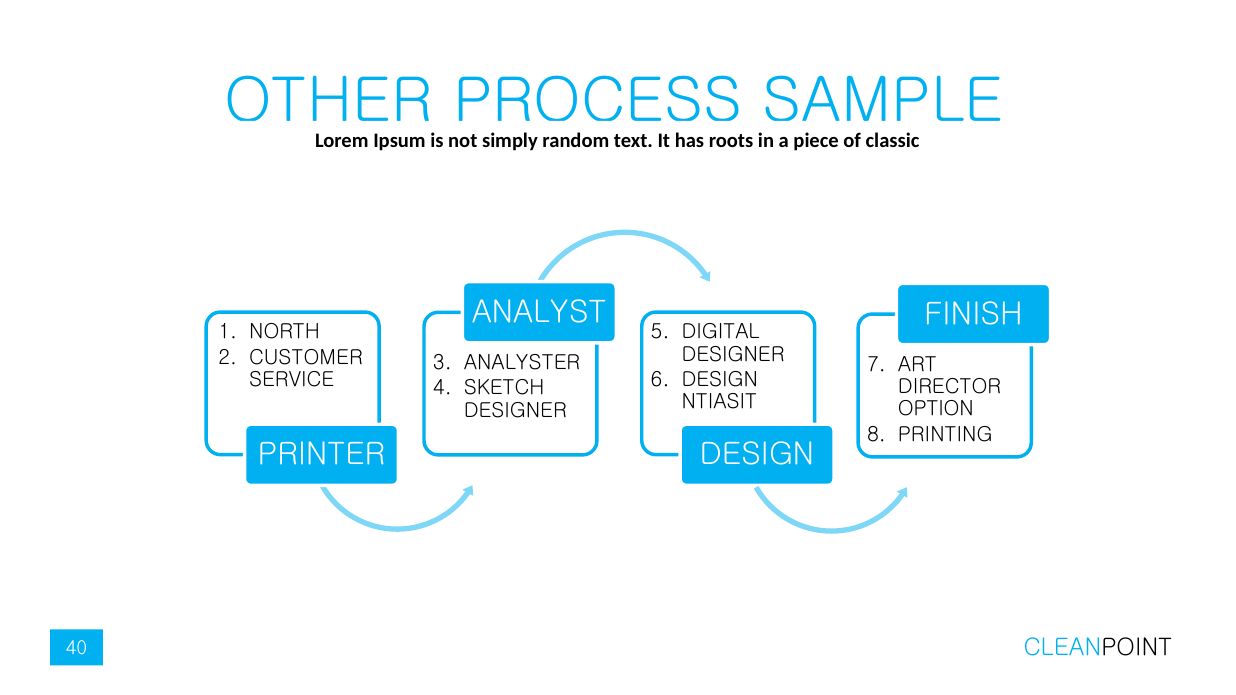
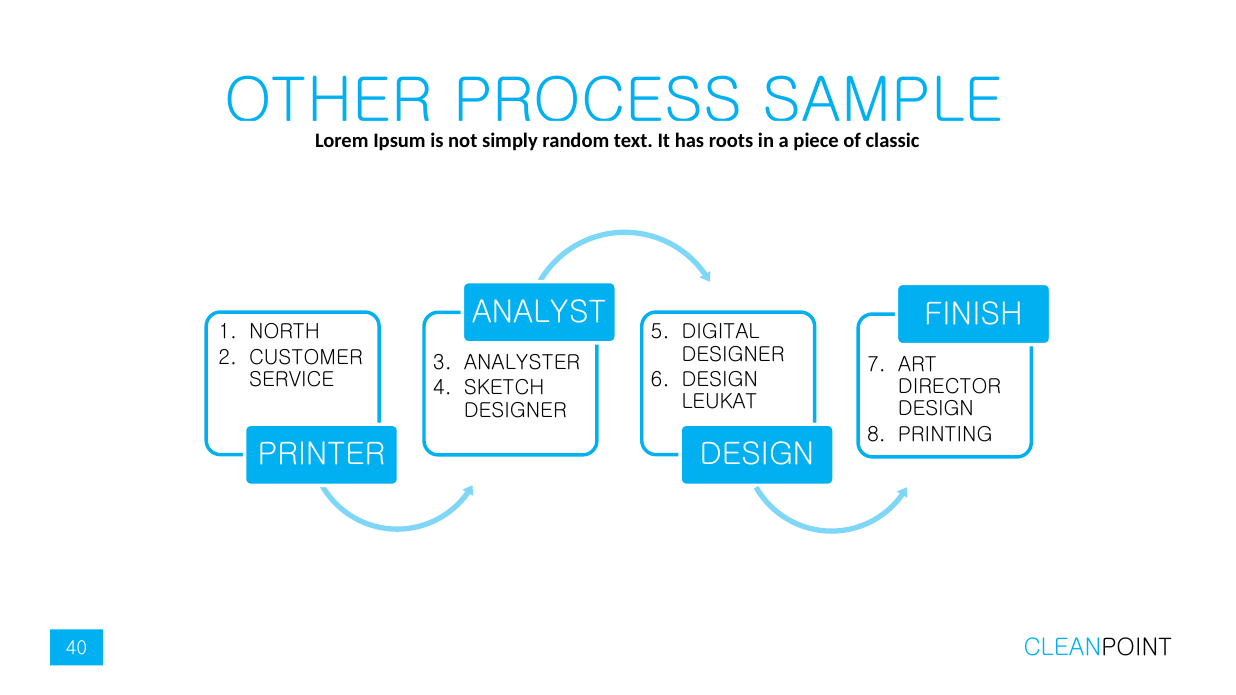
NTIASIT: NTIASIT -> LEUKAT
OPTION at (936, 409): OPTION -> DESIGN
